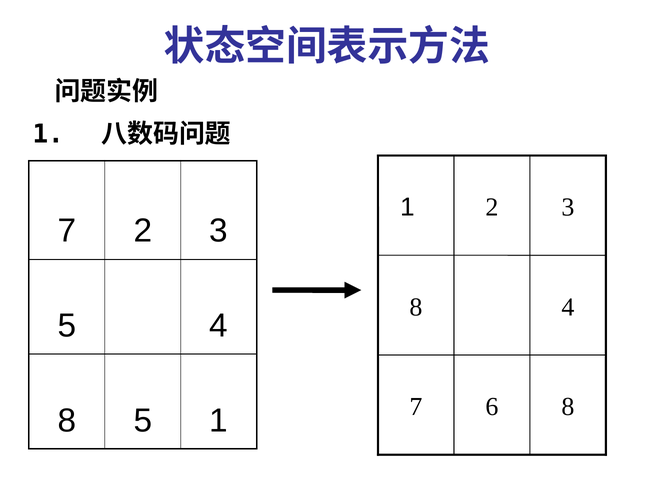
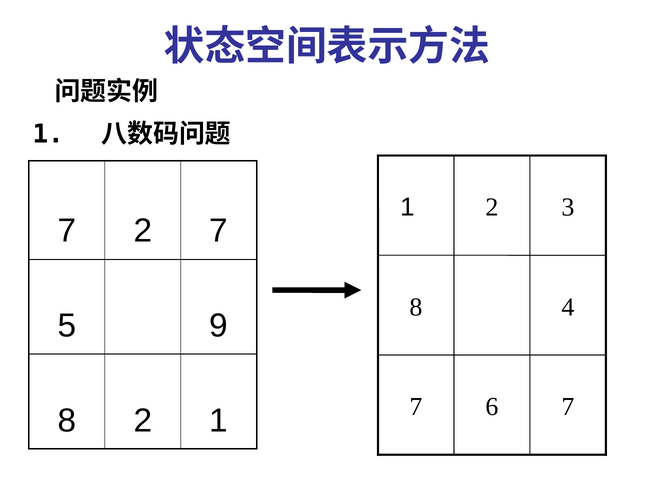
2 3: 3 -> 7
5 4: 4 -> 9
8 5: 5 -> 2
1 8: 8 -> 7
